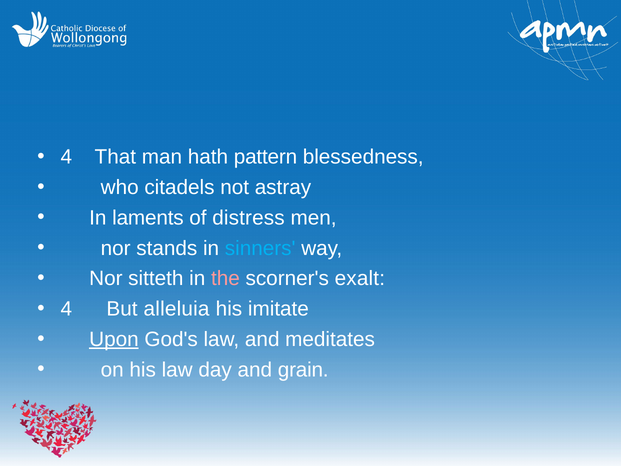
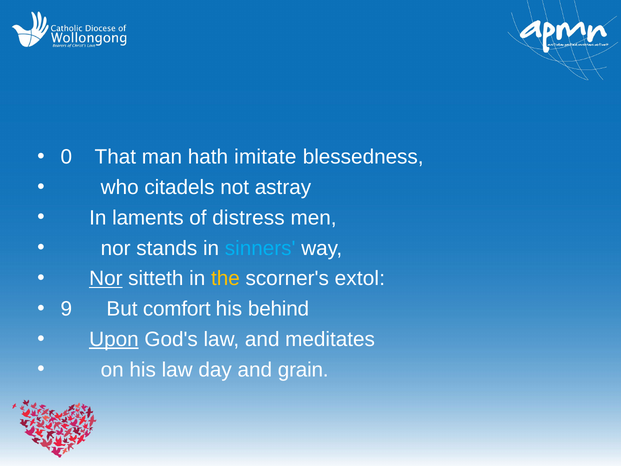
4 at (66, 157): 4 -> 0
pattern: pattern -> imitate
Nor at (106, 278) underline: none -> present
the colour: pink -> yellow
exalt: exalt -> extol
4 at (66, 309): 4 -> 9
alleluia: alleluia -> comfort
imitate: imitate -> behind
